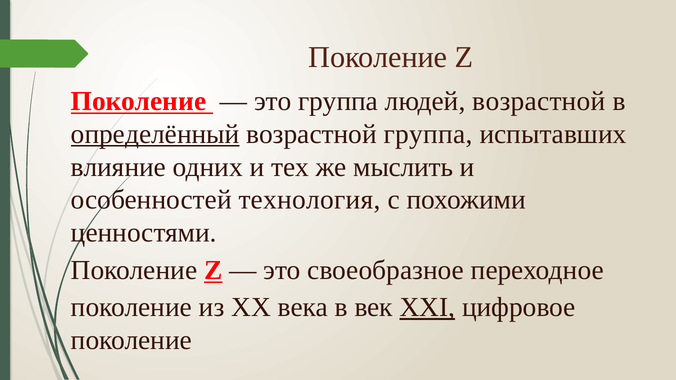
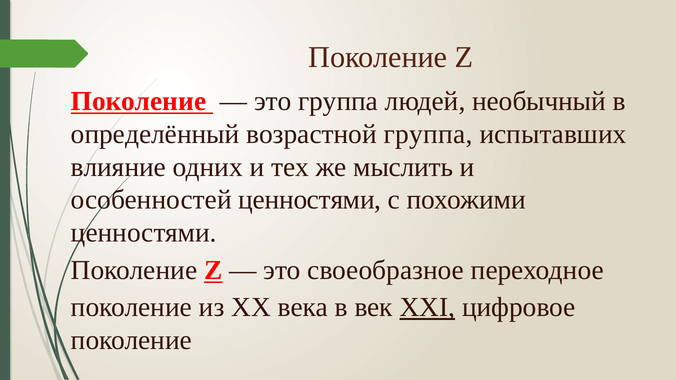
людей возрастной: возрастной -> необычный
определённый underline: present -> none
особенностей технология: технология -> ценностями
